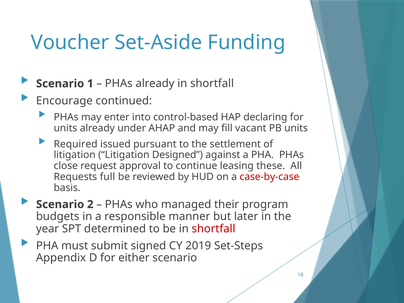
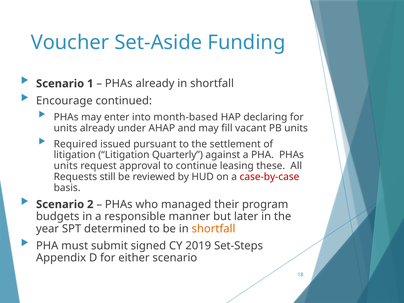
control-based: control-based -> month-based
Designed: Designed -> Quarterly
close at (66, 166): close -> units
full: full -> still
shortfall at (214, 229) colour: red -> orange
